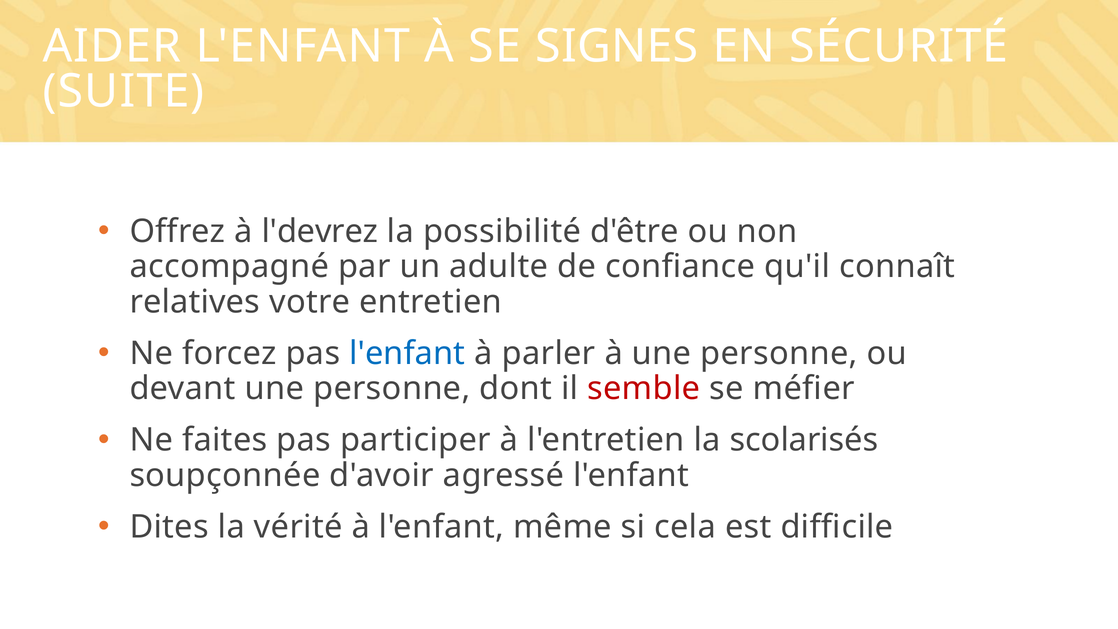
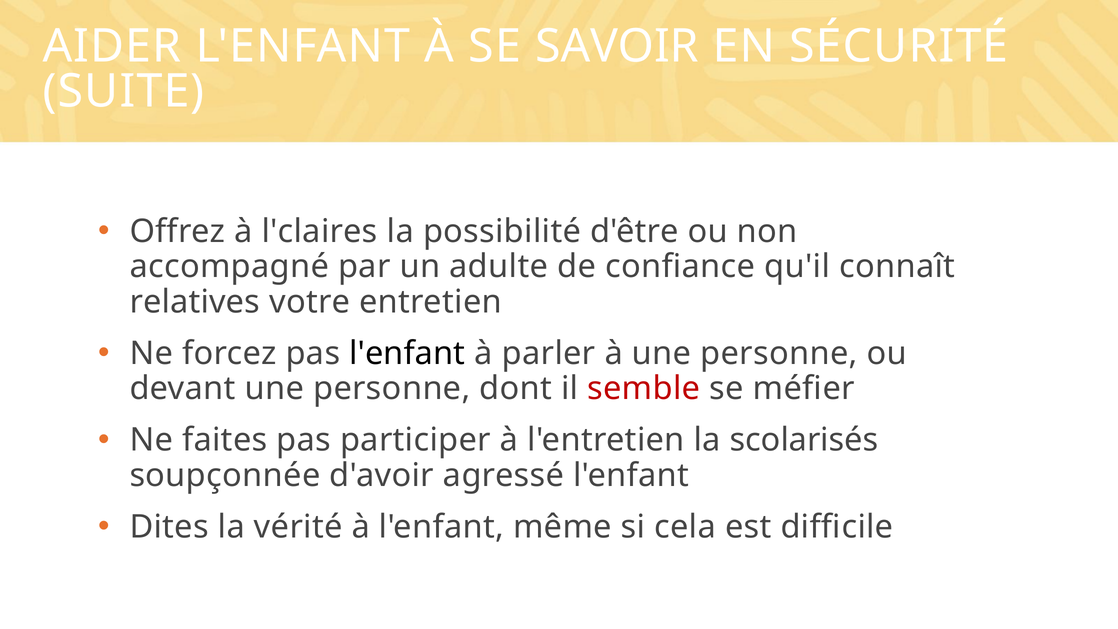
SIGNES: SIGNES -> SAVOIR
l'devrez: l'devrez -> l'claires
l'enfant at (407, 353) colour: blue -> black
